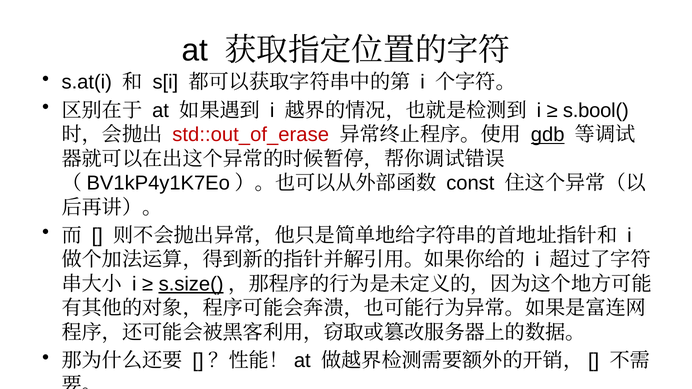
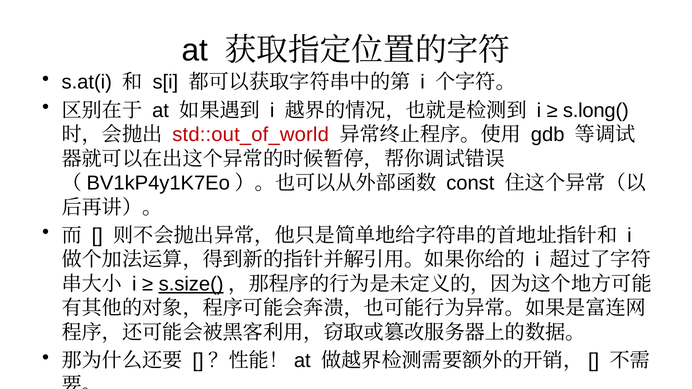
s.bool(: s.bool( -> s.long(
std::out_of_erase: std::out_of_erase -> std::out_of_world
gdb underline: present -> none
